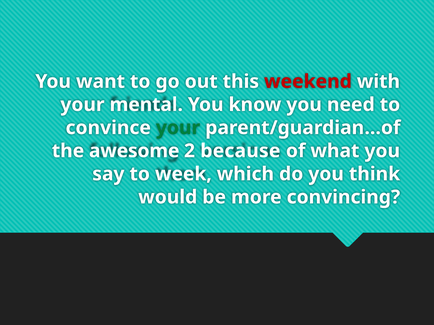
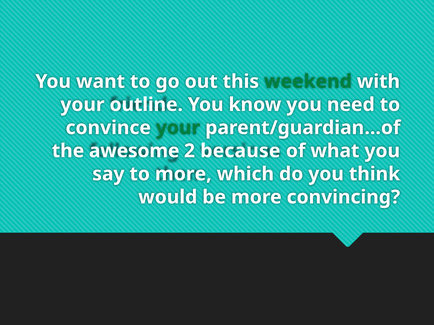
weekend colour: red -> green
mental: mental -> outline
to week: week -> more
